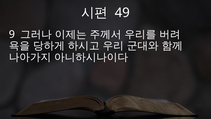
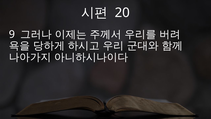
49: 49 -> 20
